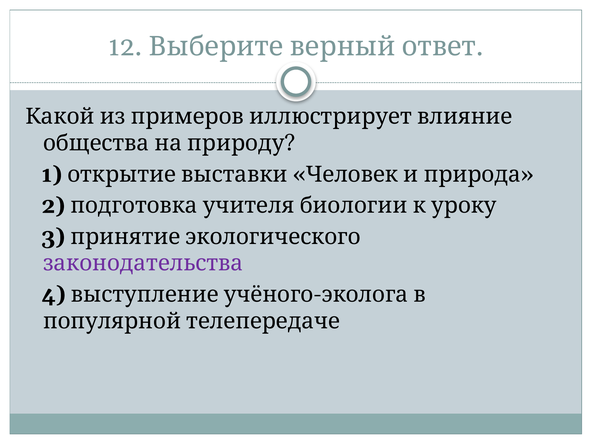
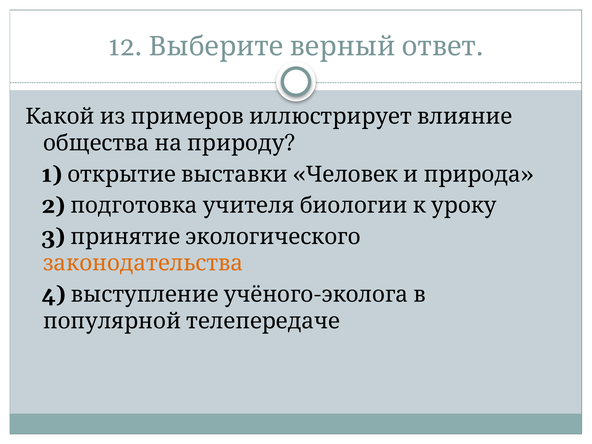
законодательства colour: purple -> orange
